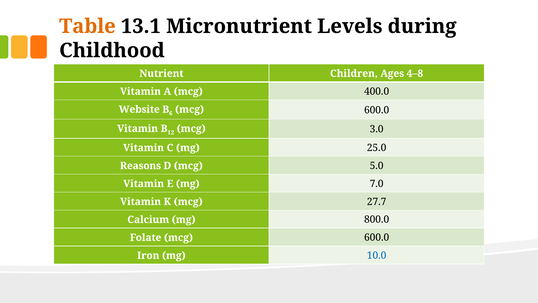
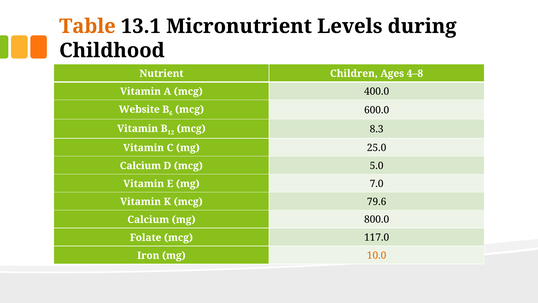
3.0: 3.0 -> 8.3
Reasons at (140, 166): Reasons -> Calcium
27.7: 27.7 -> 79.6
Folate mcg 600.0: 600.0 -> 117.0
10.0 colour: blue -> orange
